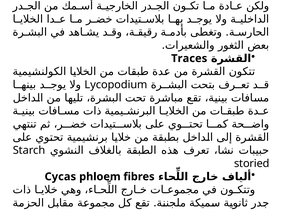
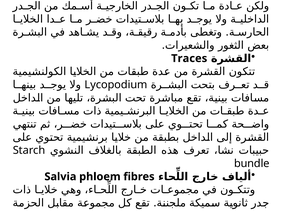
storied: storied -> bundle
Cycas: Cycas -> Salvia
